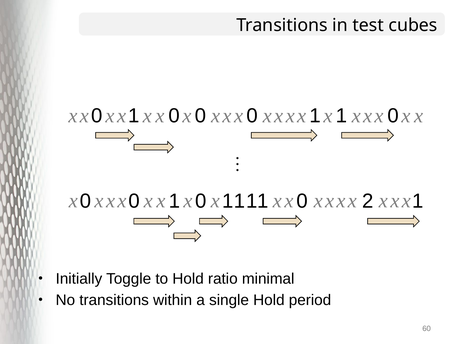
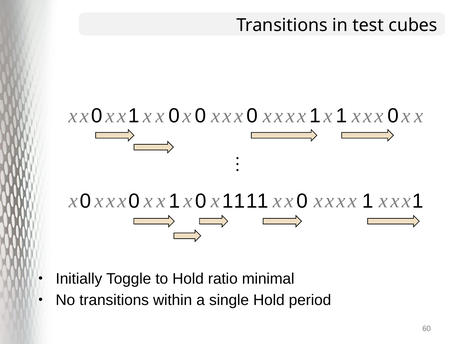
2 at (368, 201): 2 -> 1
